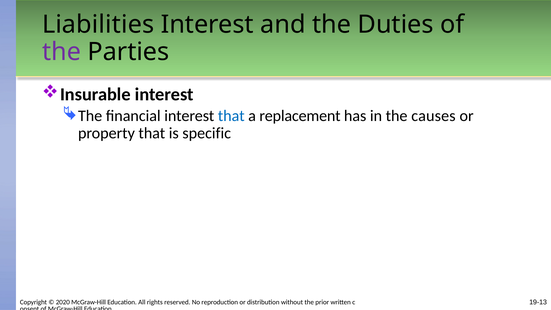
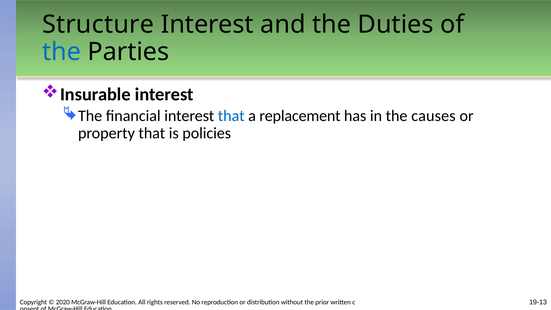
Liabilities: Liabilities -> Structure
the at (61, 52) colour: purple -> blue
specific: specific -> policies
